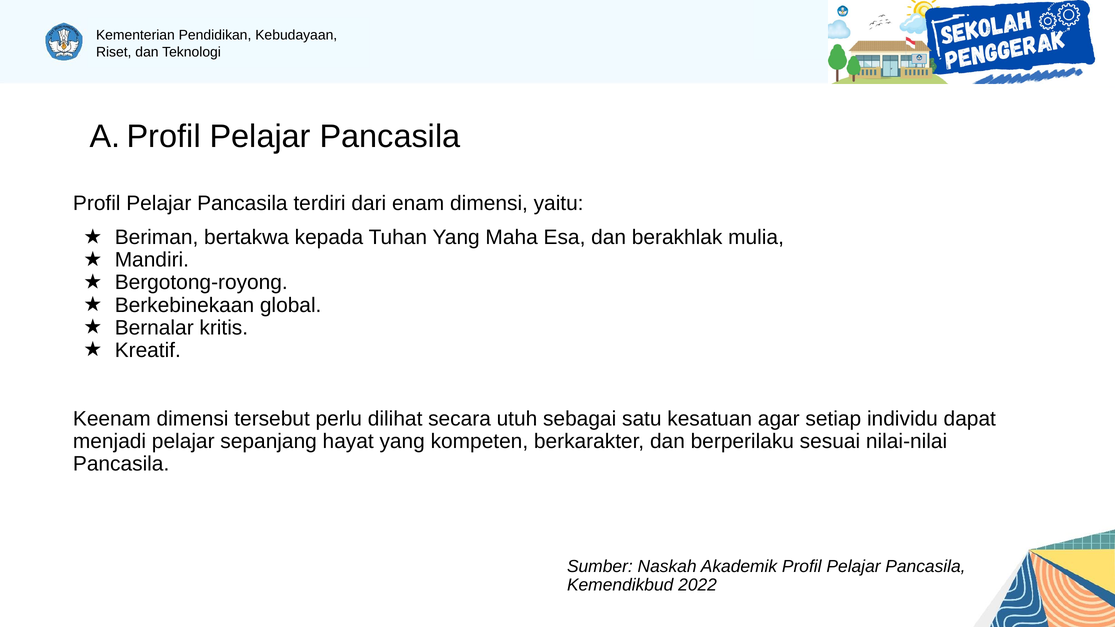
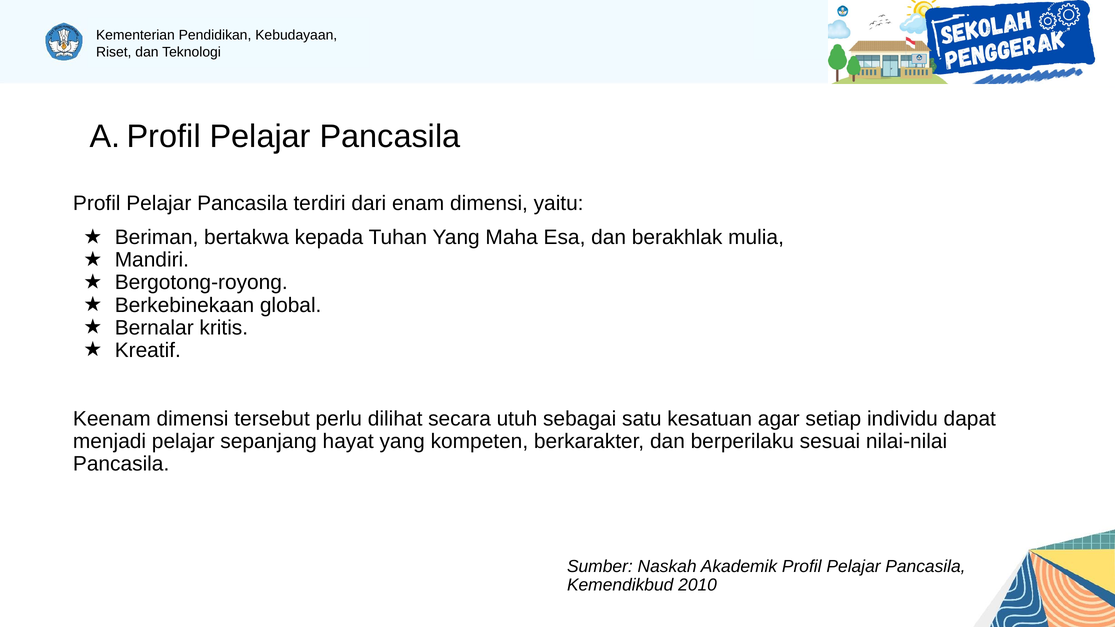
2022: 2022 -> 2010
